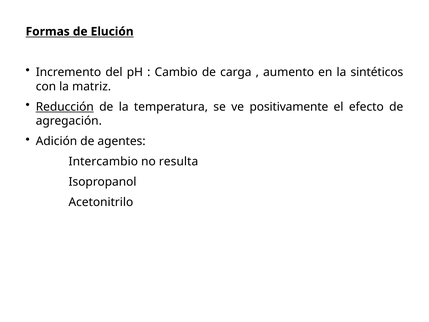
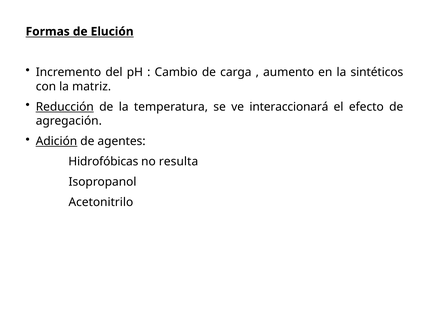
positivamente: positivamente -> interaccionará
Adición underline: none -> present
Intercambio: Intercambio -> Hidrofóbicas
